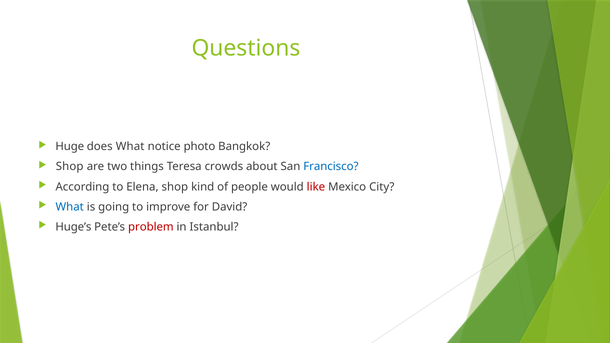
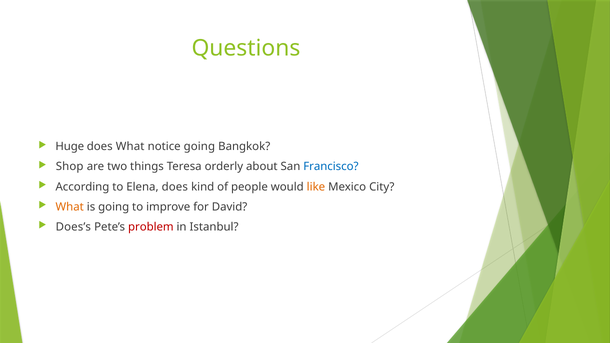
notice photo: photo -> going
crowds: crowds -> orderly
Elena shop: shop -> does
like colour: red -> orange
What at (70, 207) colour: blue -> orange
Huge’s: Huge’s -> Does’s
